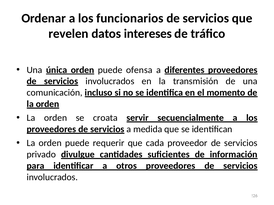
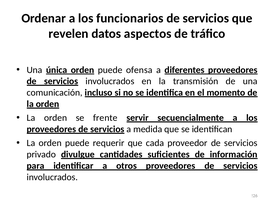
intereses: intereses -> aspectos
croata: croata -> frente
